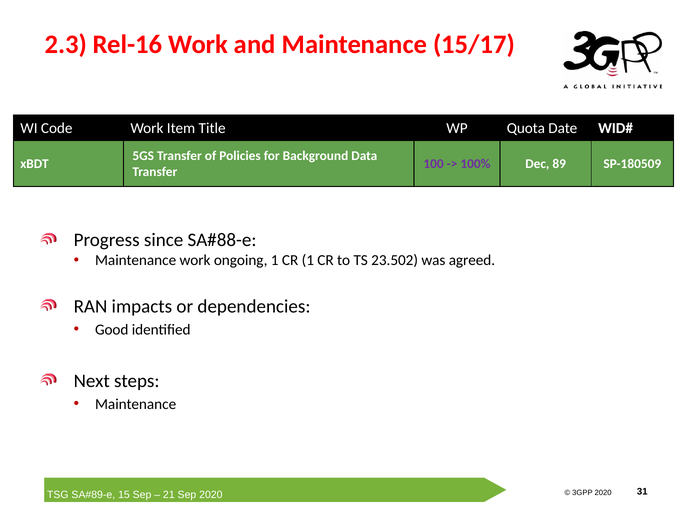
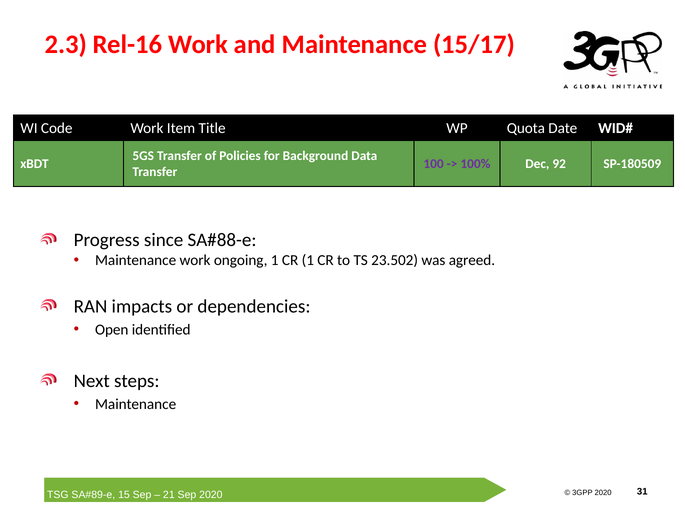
89: 89 -> 92
Good: Good -> Open
